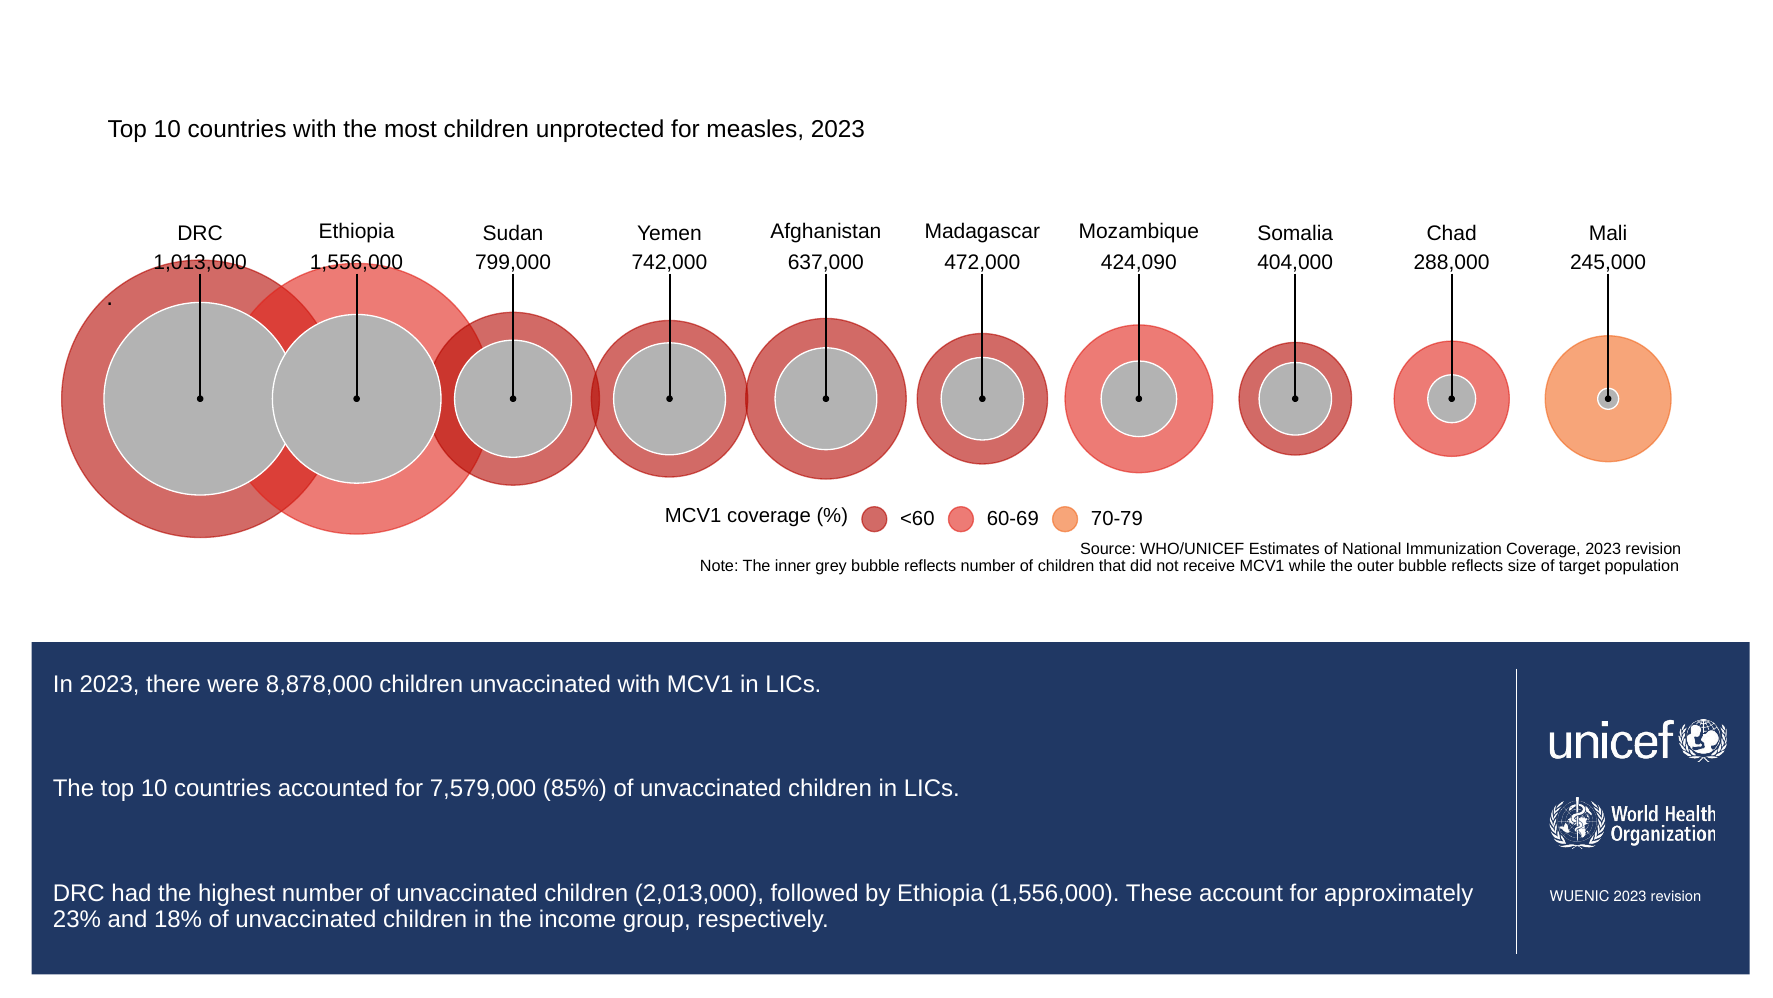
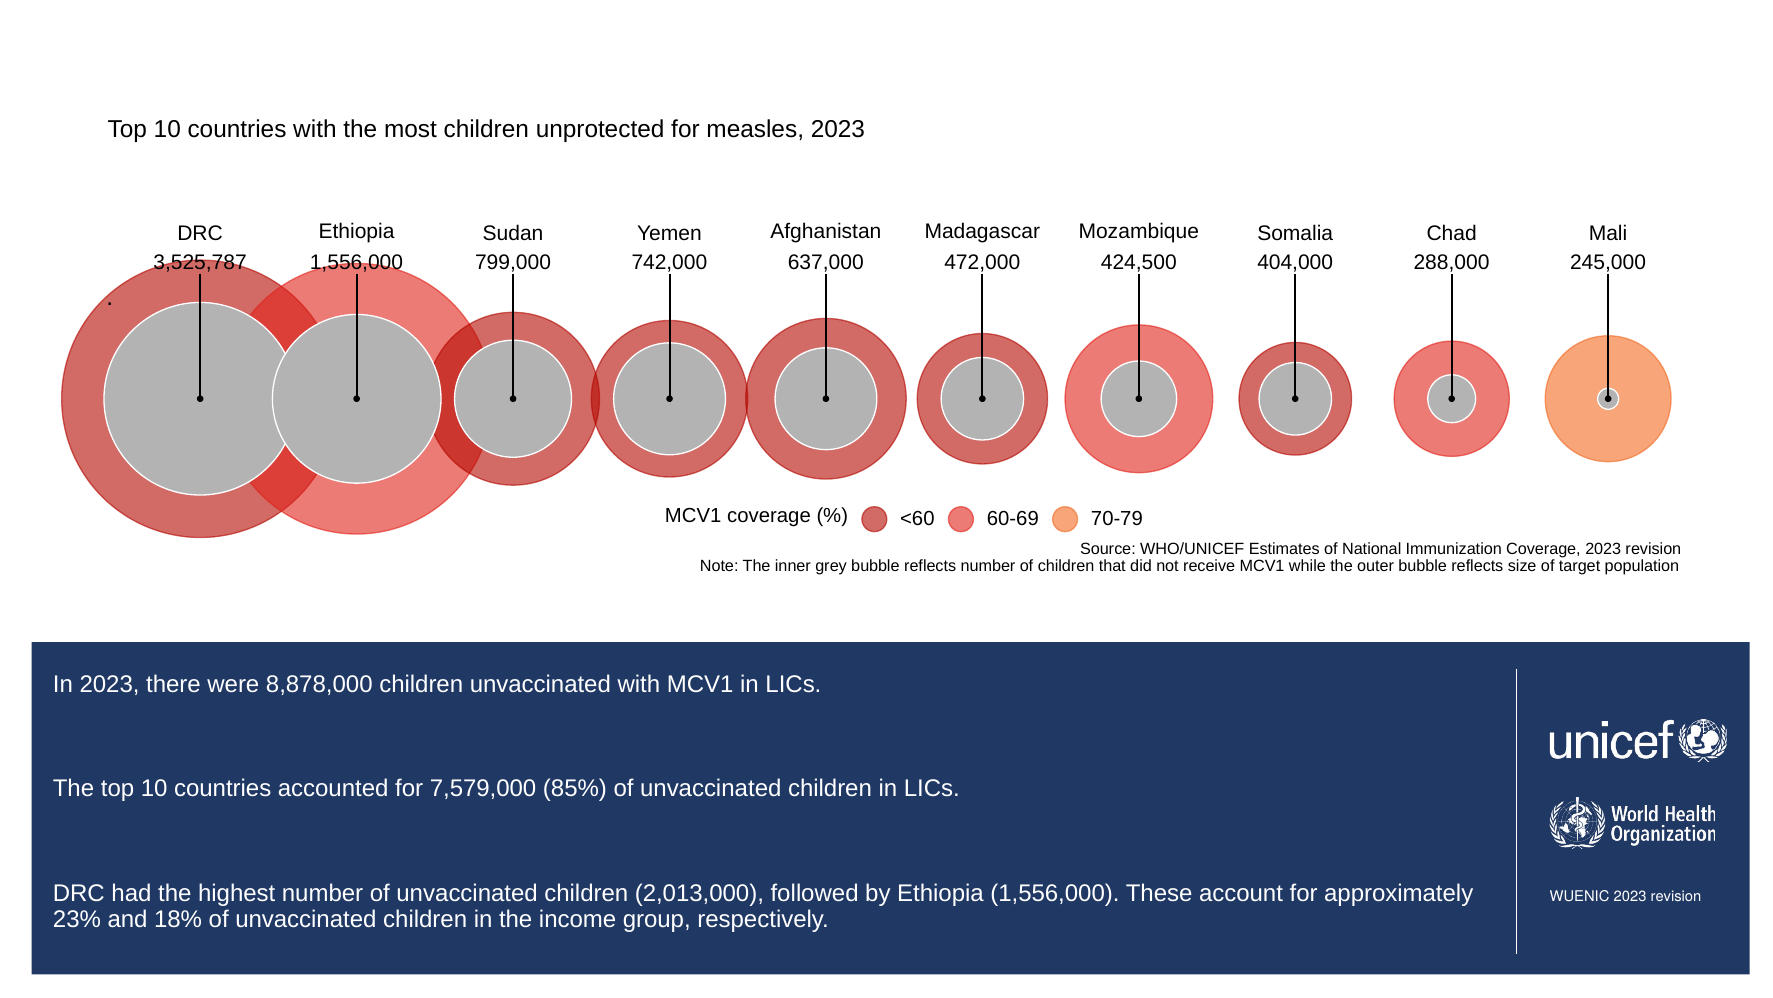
1,013,000: 1,013,000 -> 3,525,787
424,090: 424,090 -> 424,500
